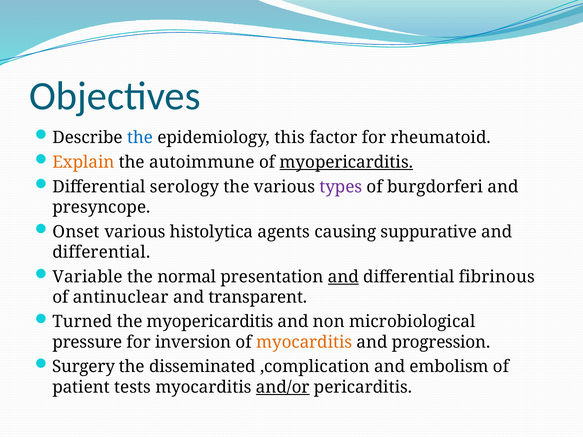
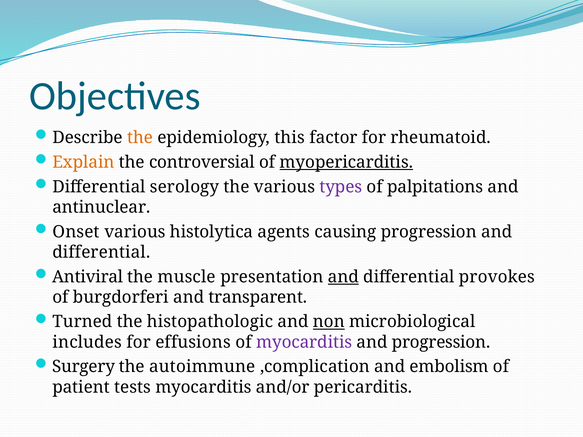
the at (140, 138) colour: blue -> orange
autoimmune: autoimmune -> controversial
burgdorferi: burgdorferi -> palpitations
presyncope: presyncope -> antinuclear
causing suppurative: suppurative -> progression
Variable: Variable -> Antiviral
normal: normal -> muscle
fibrinous: fibrinous -> provokes
antinuclear: antinuclear -> burgdorferi
the myopericarditis: myopericarditis -> histopathologic
non underline: none -> present
pressure: pressure -> includes
inversion: inversion -> effusions
myocarditis at (304, 342) colour: orange -> purple
disseminated: disseminated -> autoimmune
and/or underline: present -> none
